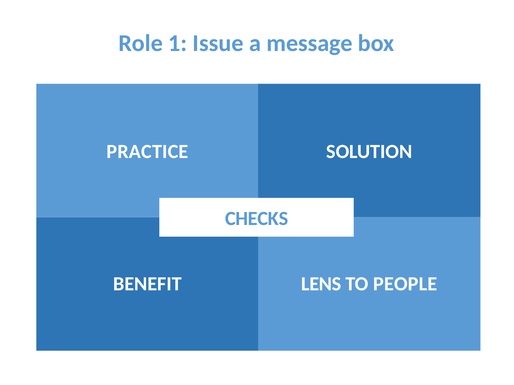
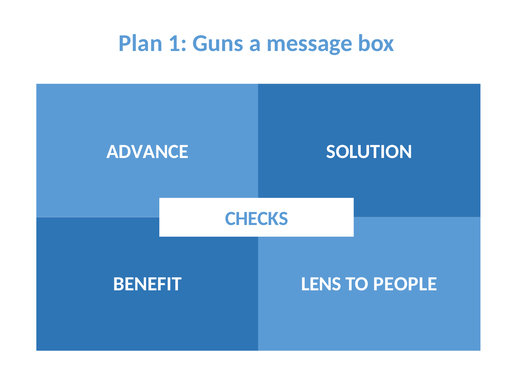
Role: Role -> Plan
Issue: Issue -> Guns
PRACTICE: PRACTICE -> ADVANCE
